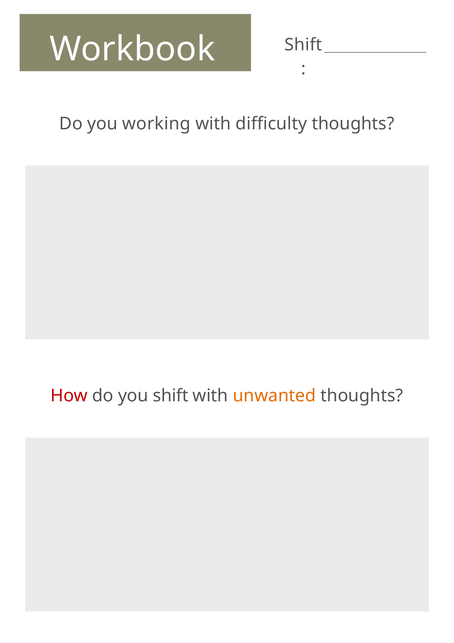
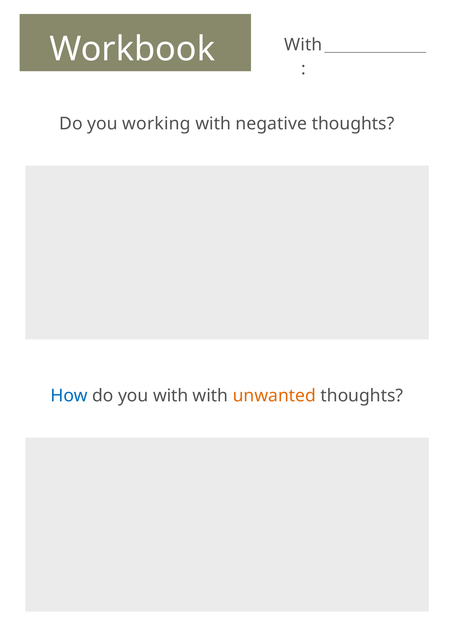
Shift at (303, 45): Shift -> With
difficulty: difficulty -> negative
How colour: red -> blue
you shift: shift -> with
